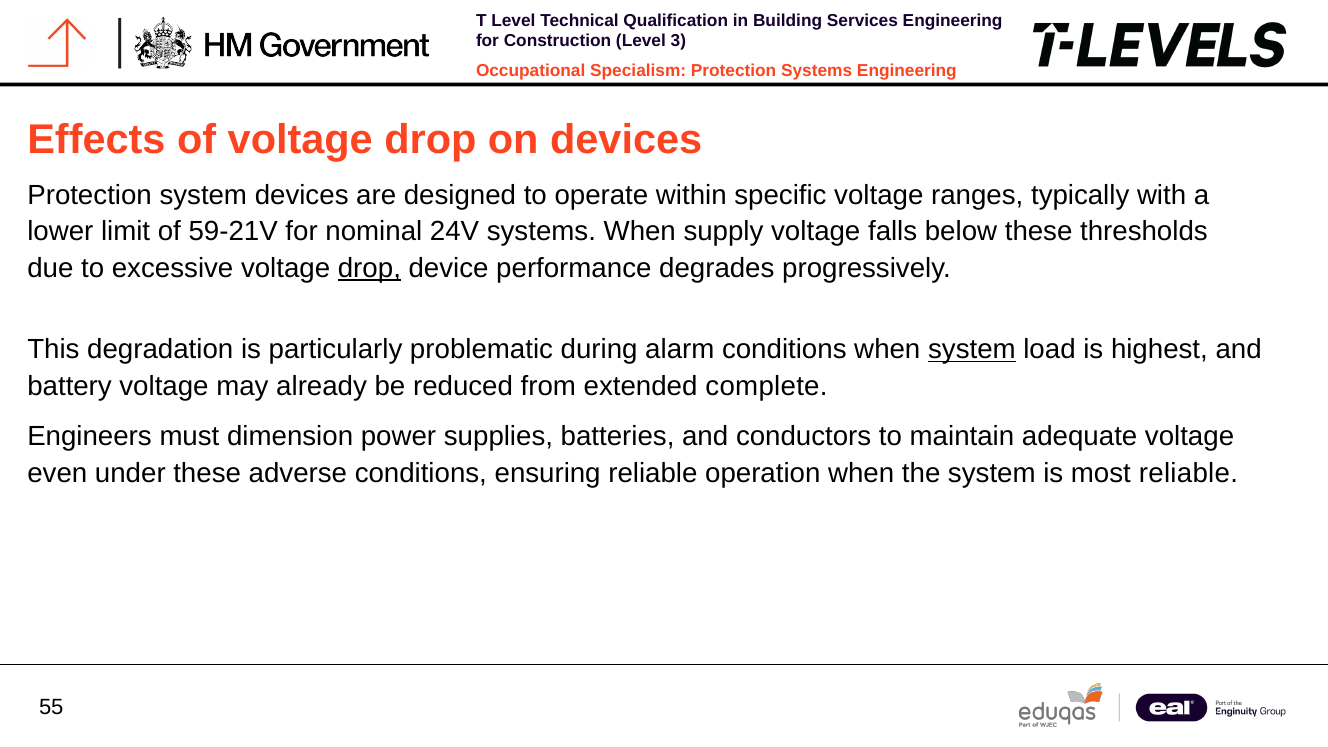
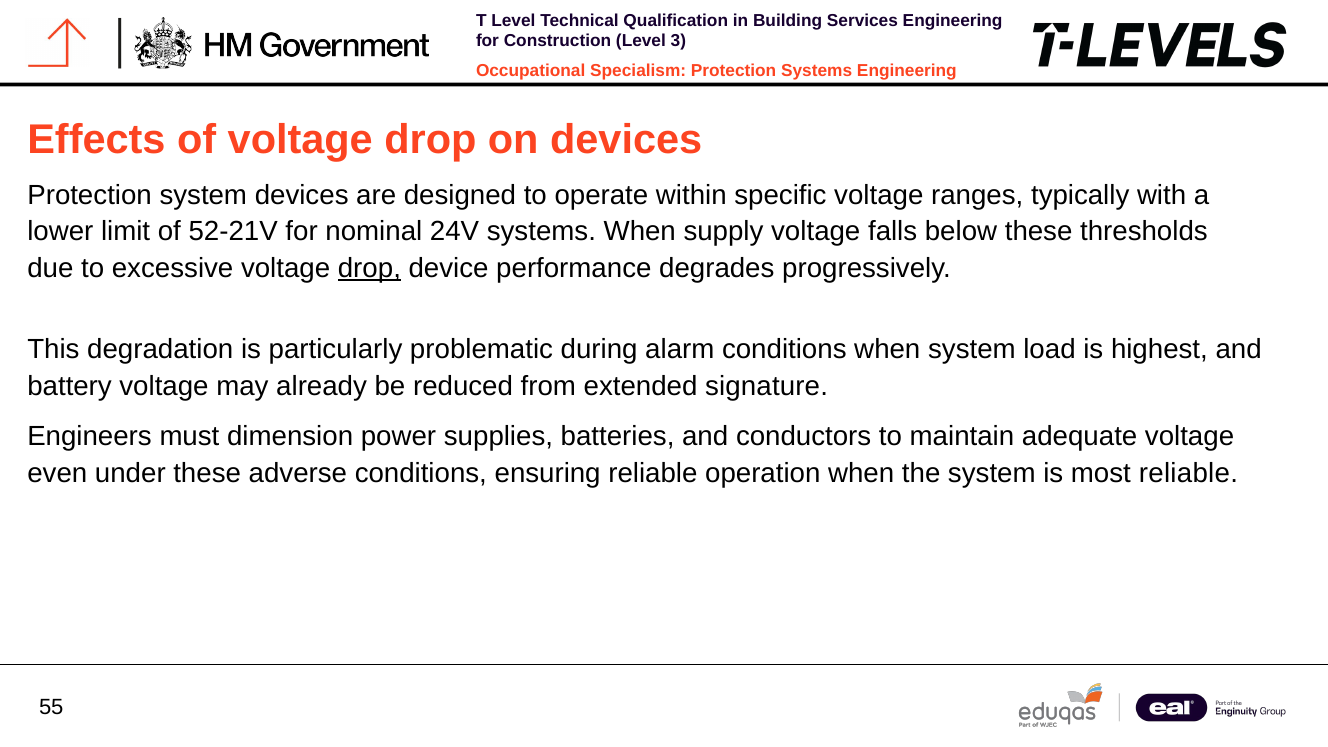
59-21V: 59-21V -> 52-21V
system at (972, 350) underline: present -> none
complete: complete -> signature
